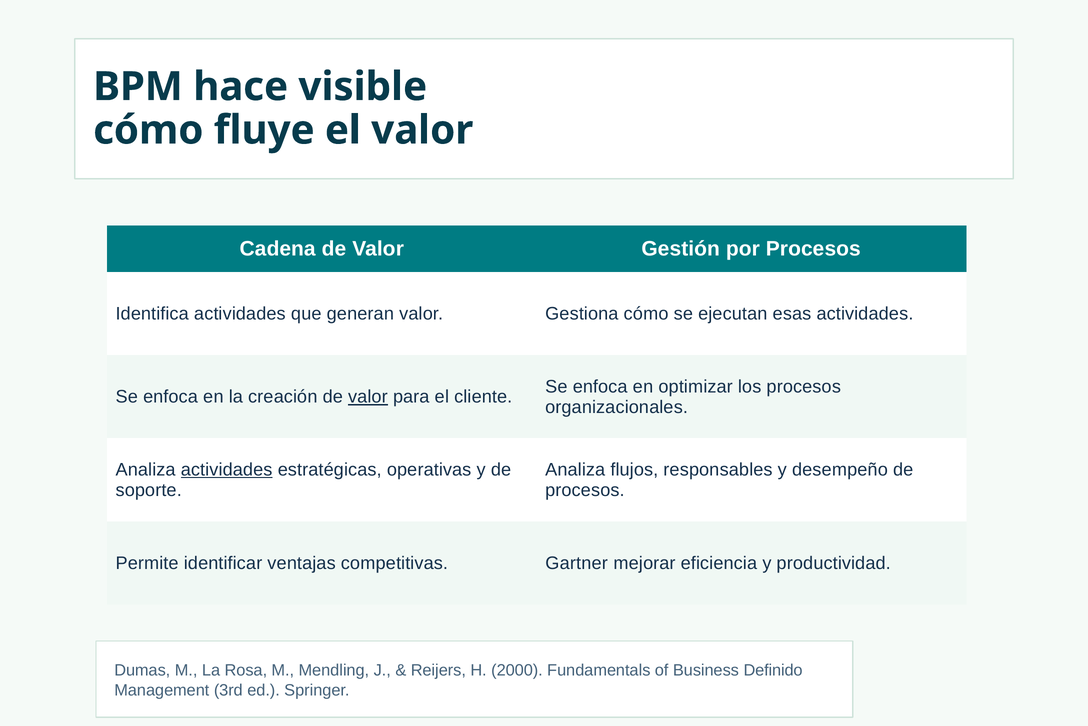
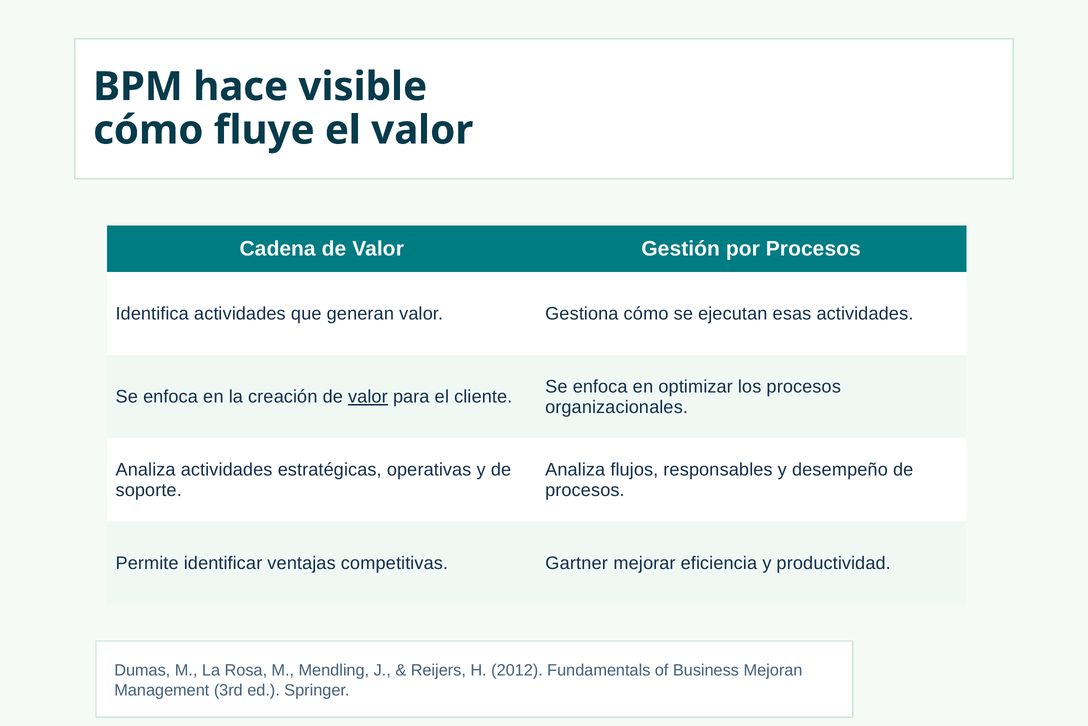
actividades at (227, 469) underline: present -> none
2000: 2000 -> 2012
Definido: Definido -> Mejoran
